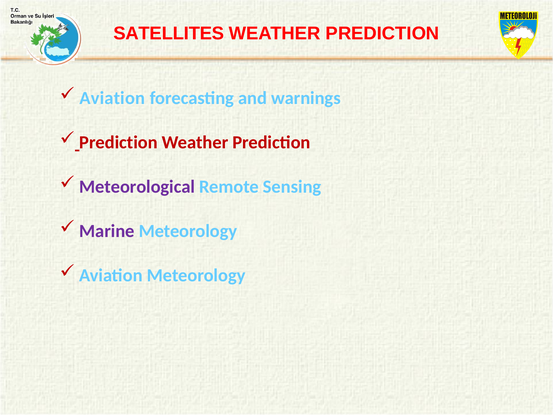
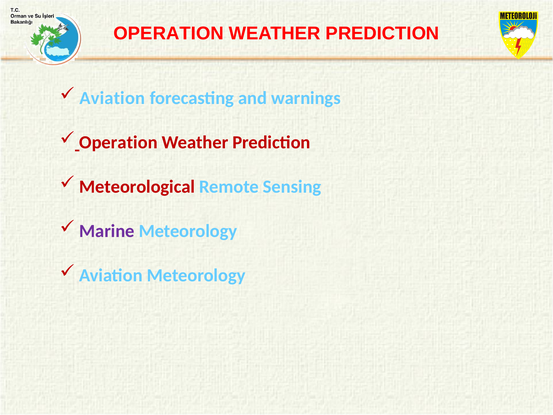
SATELLITES at (169, 33): SATELLITES -> OPERATION
Prediction at (118, 142): Prediction -> Operation
Meteorological colour: purple -> red
